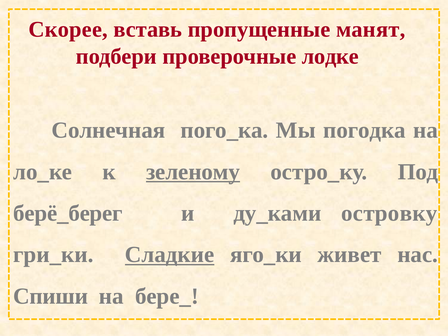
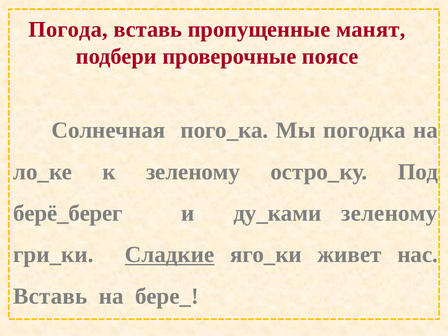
Скорее: Скорее -> Погода
лодке: лодке -> поясе
зеленому at (193, 172) underline: present -> none
ду_ками островку: островку -> зеленому
Спиши at (50, 296): Спиши -> Вставь
